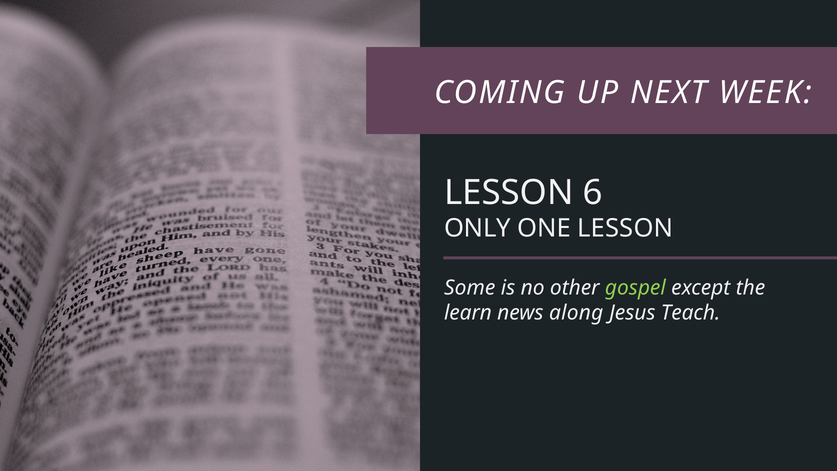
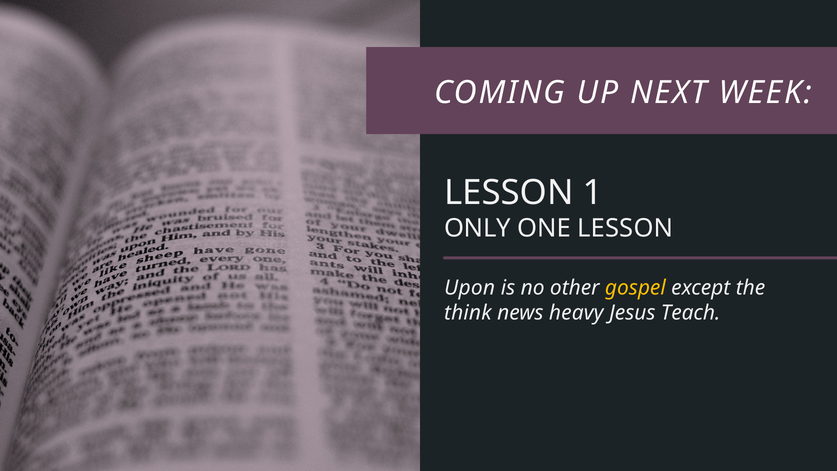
6: 6 -> 1
Some: Some -> Upon
gospel colour: light green -> yellow
learn: learn -> think
along: along -> heavy
